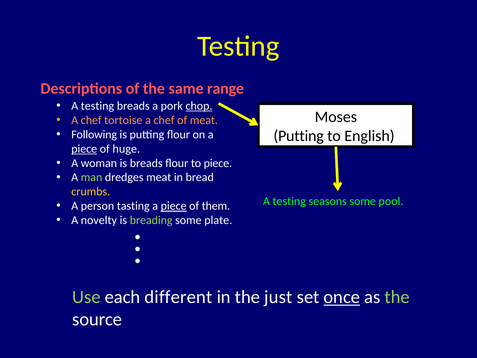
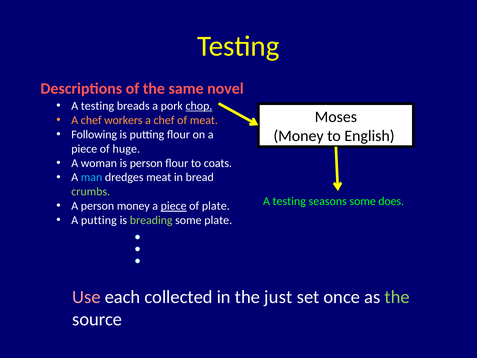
range: range -> novel
tortoise: tortoise -> workers
Putting at (299, 136): Putting -> Money
piece at (84, 149) underline: present -> none
is breads: breads -> person
to piece: piece -> coats
man colour: light green -> light blue
crumbs colour: yellow -> light green
pool: pool -> does
person tasting: tasting -> money
of them: them -> plate
A novelty: novelty -> putting
Use colour: light green -> pink
different: different -> collected
once underline: present -> none
